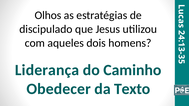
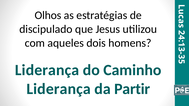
Obedecer at (59, 89): Obedecer -> Liderança
Texto: Texto -> Partir
